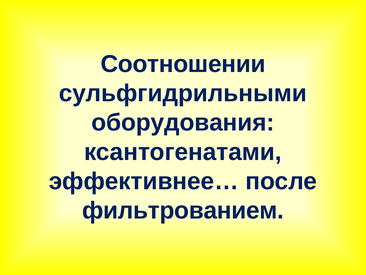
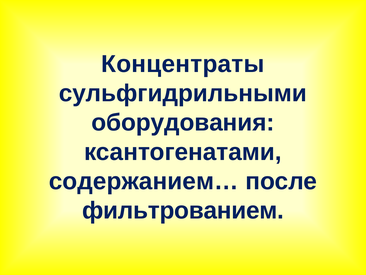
Соотношении: Соотношении -> Концентраты
эффективнее…: эффективнее… -> содержанием…
